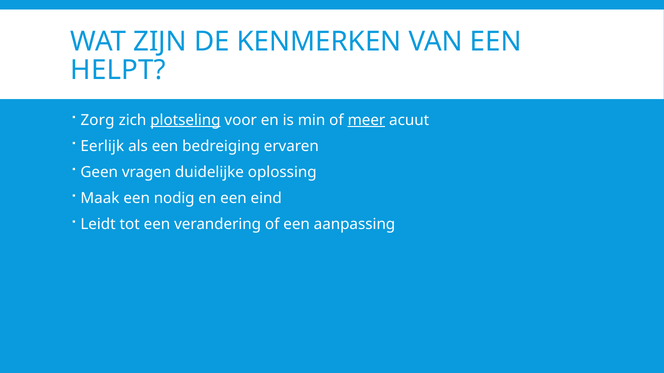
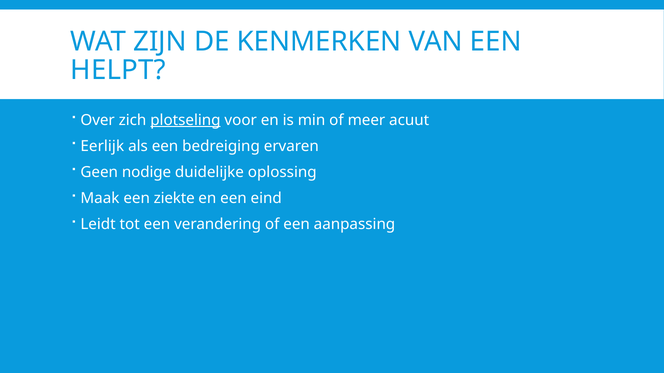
Zorg: Zorg -> Over
meer underline: present -> none
vragen: vragen -> nodige
nodig: nodig -> ziekte
